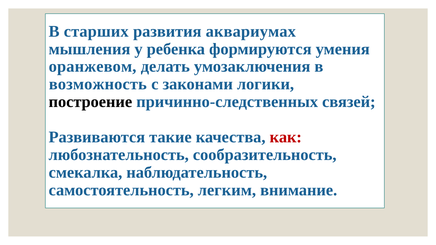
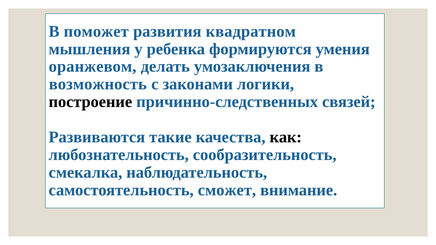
старших: старших -> поможет
аквариумах: аквариумах -> квадратном
как colour: red -> black
легким: легким -> сможет
